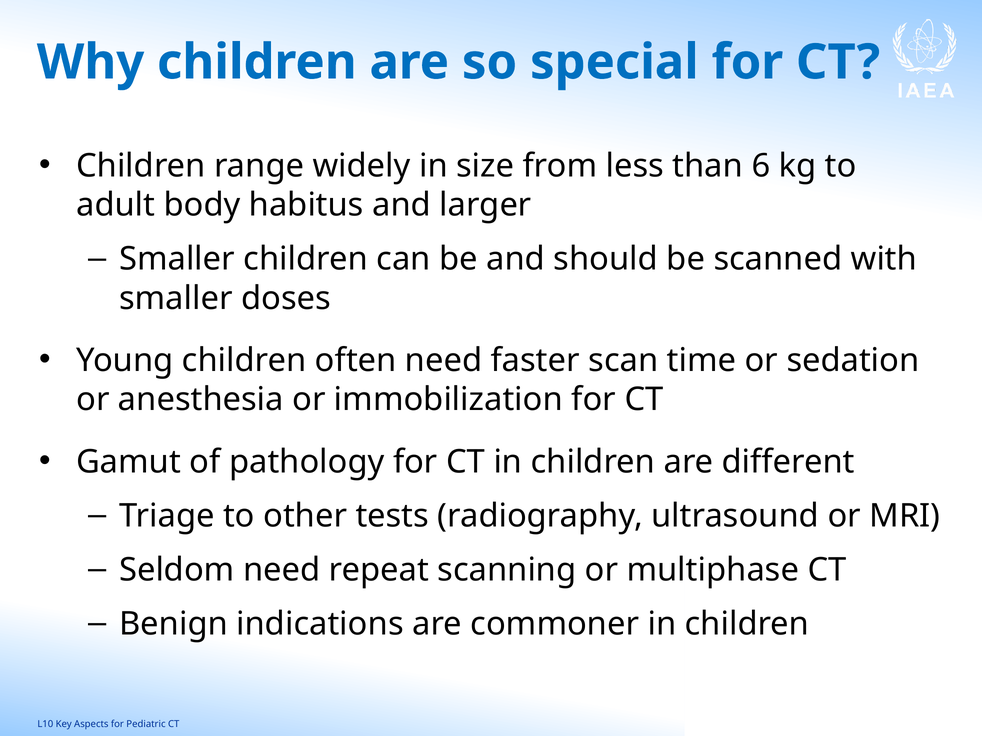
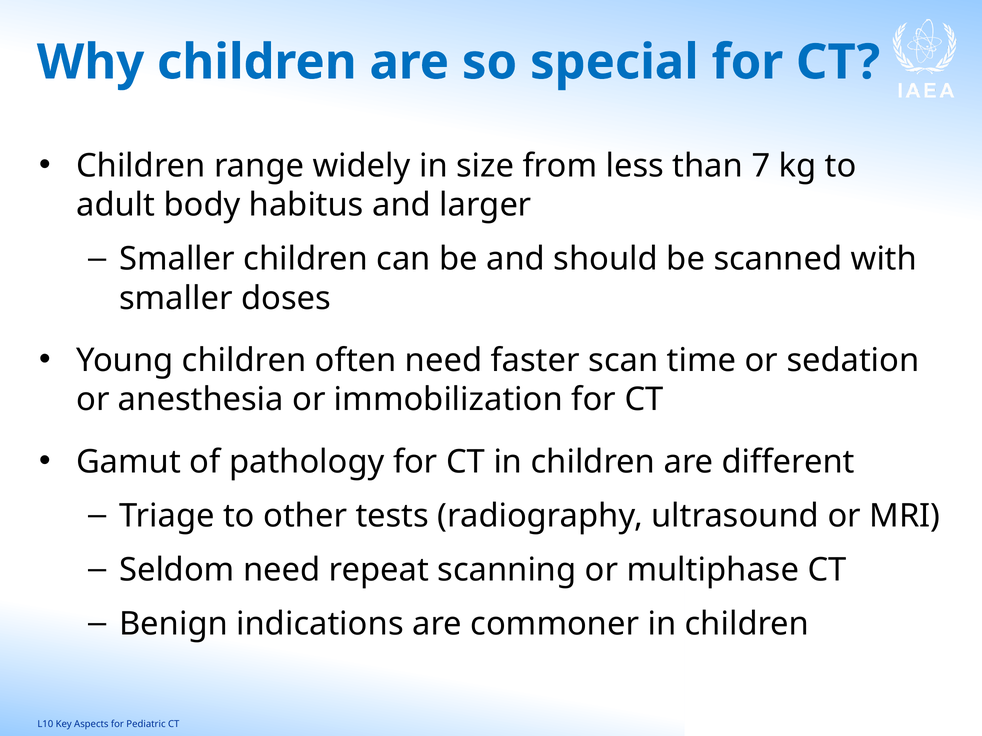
6: 6 -> 7
